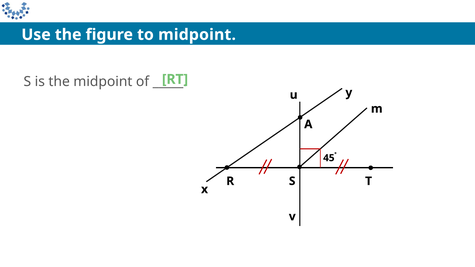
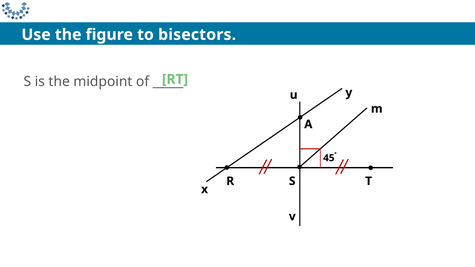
to midpoint: midpoint -> bisectors
